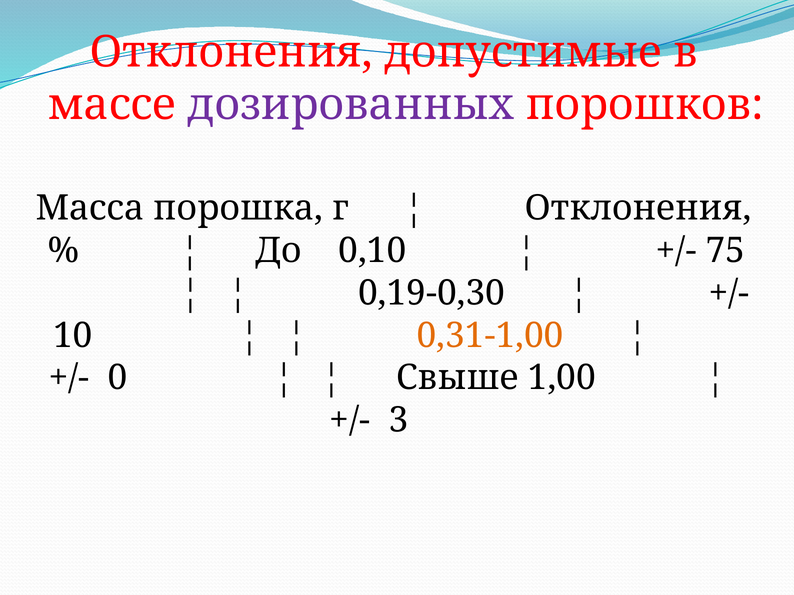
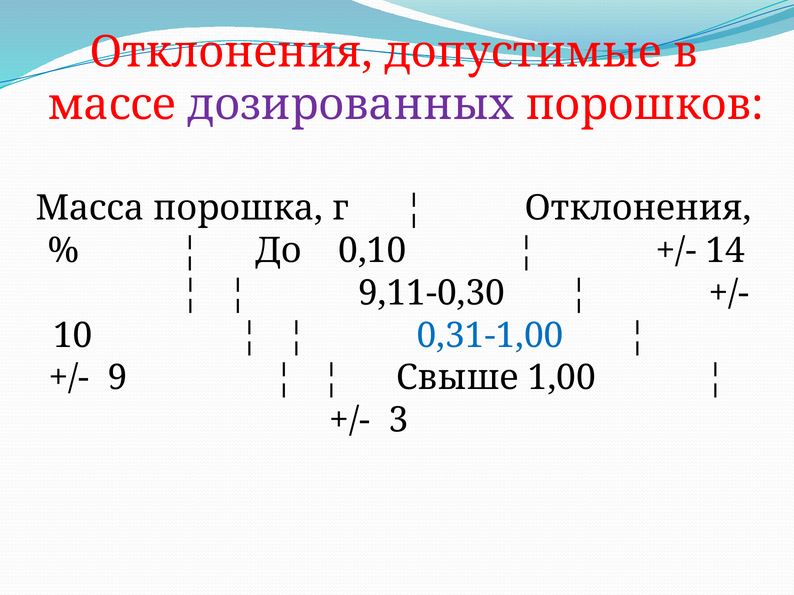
75: 75 -> 14
0,19-0,30: 0,19-0,30 -> 9,11-0,30
0,31-1,00 colour: orange -> blue
0: 0 -> 9
